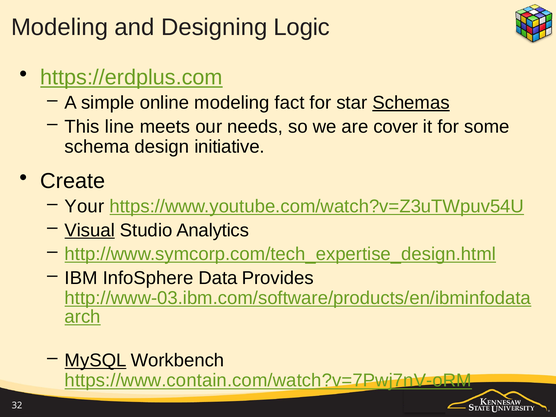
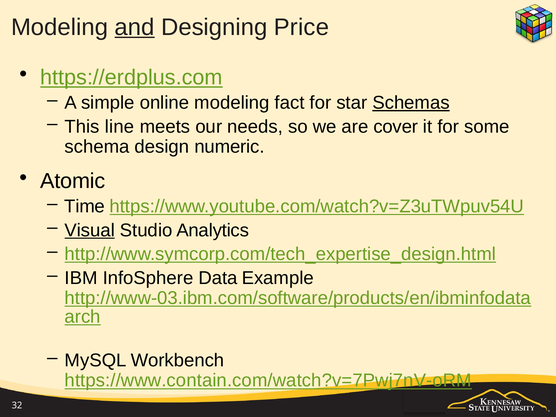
and underline: none -> present
Logic: Logic -> Price
initiative: initiative -> numeric
Create: Create -> Atomic
Your: Your -> Time
Provides: Provides -> Example
MySQL underline: present -> none
